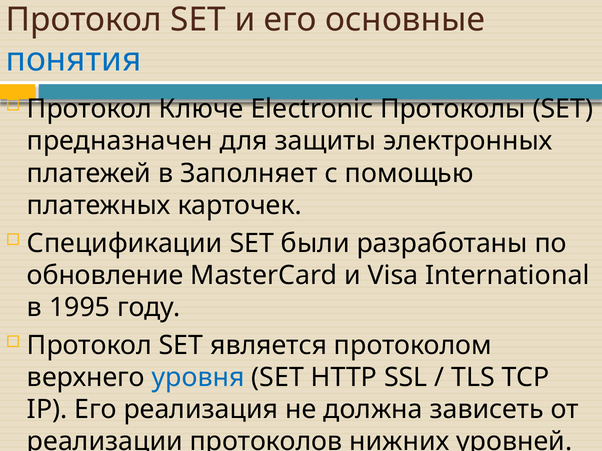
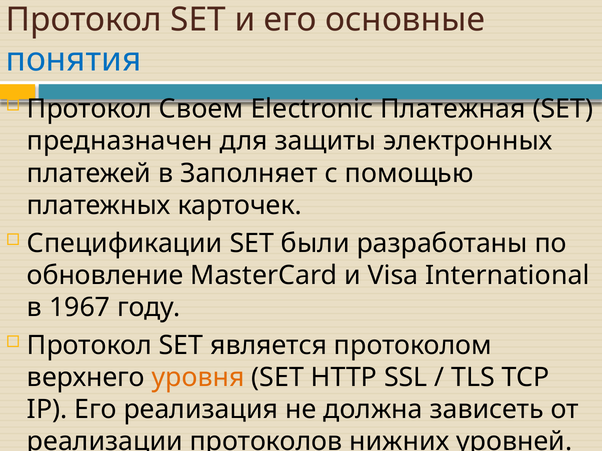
Ключе: Ключе -> Своем
Протоколы: Протоколы -> Платежная
1995: 1995 -> 1967
уровня colour: blue -> orange
